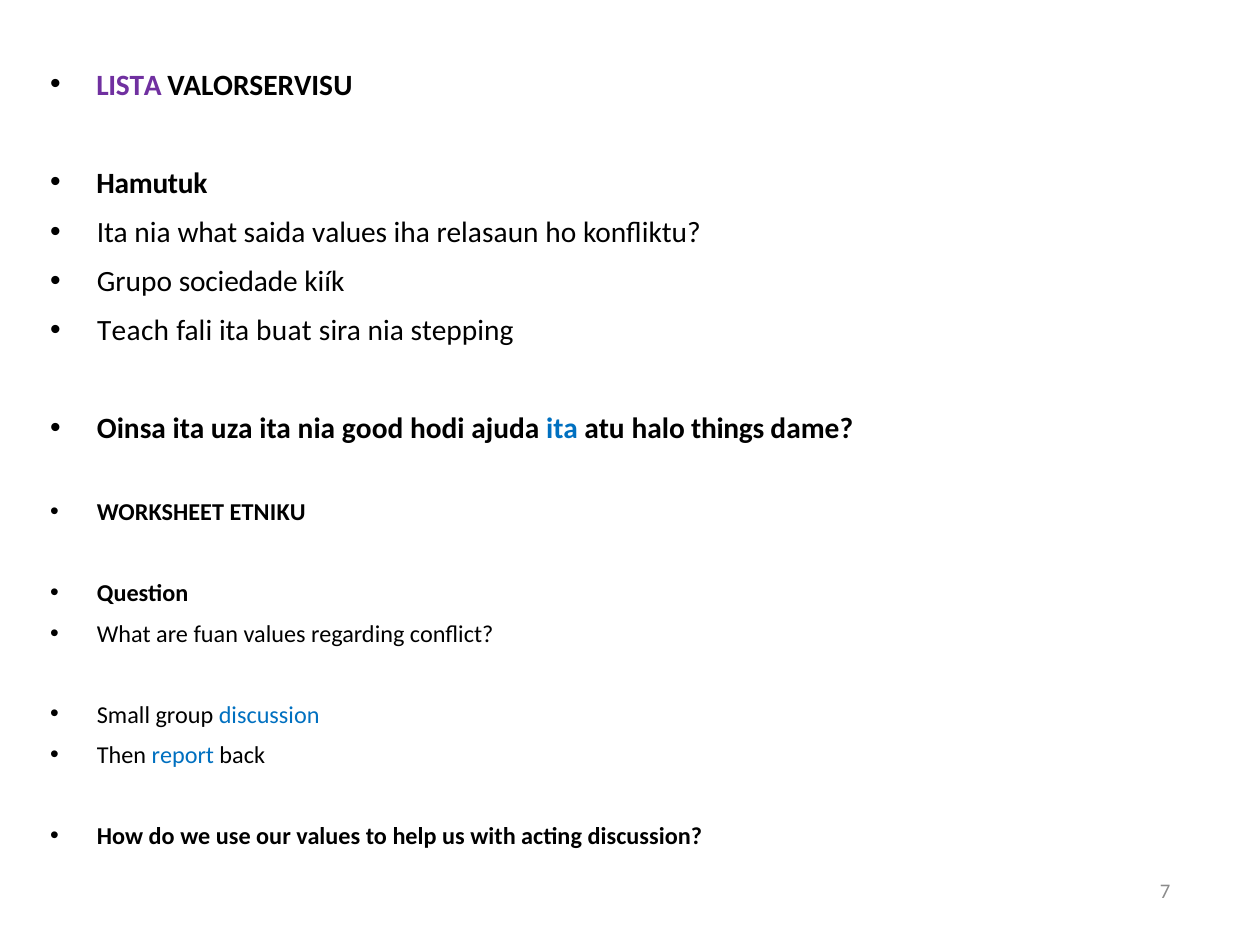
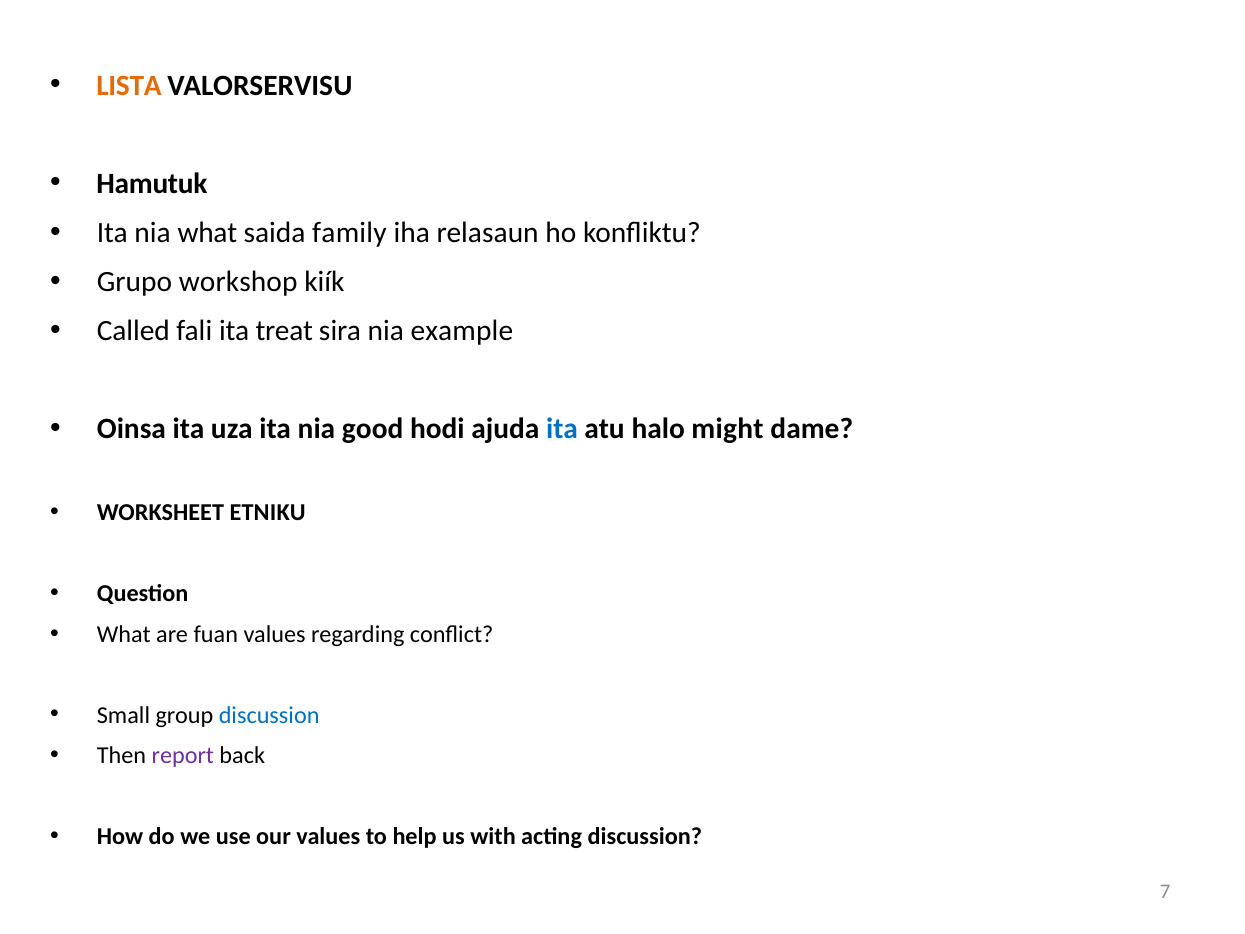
LISTA colour: purple -> orange
saida values: values -> family
sociedade: sociedade -> workshop
Teach: Teach -> Called
buat: buat -> treat
stepping: stepping -> example
things: things -> might
report colour: blue -> purple
